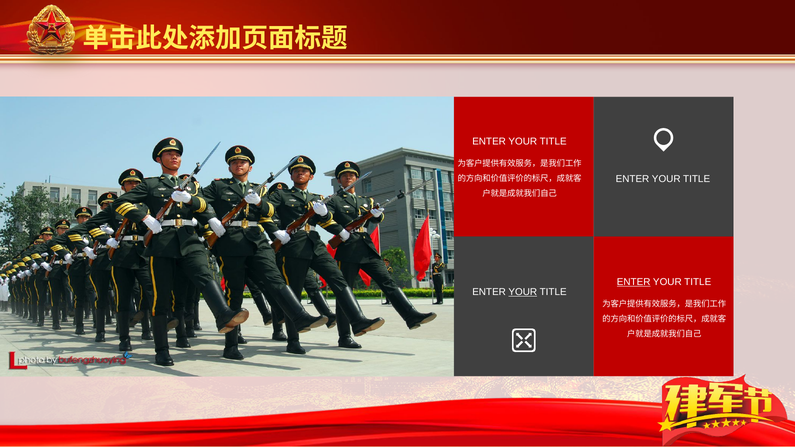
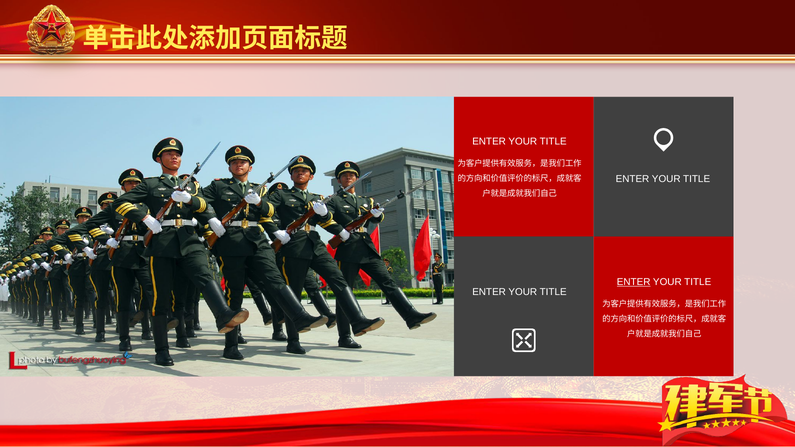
YOUR at (523, 292) underline: present -> none
